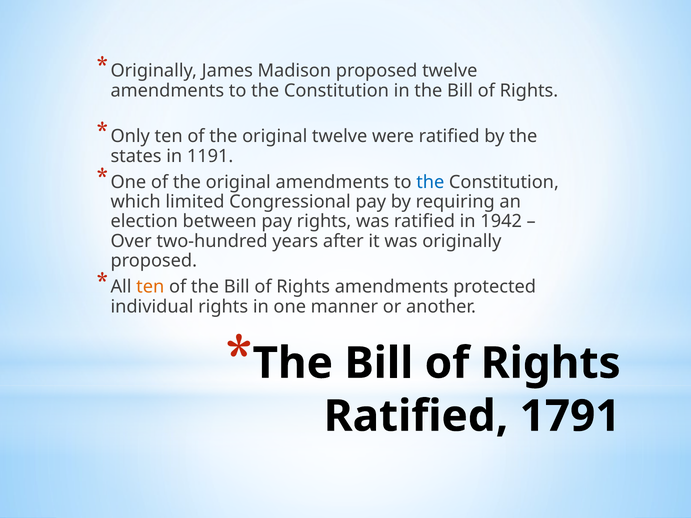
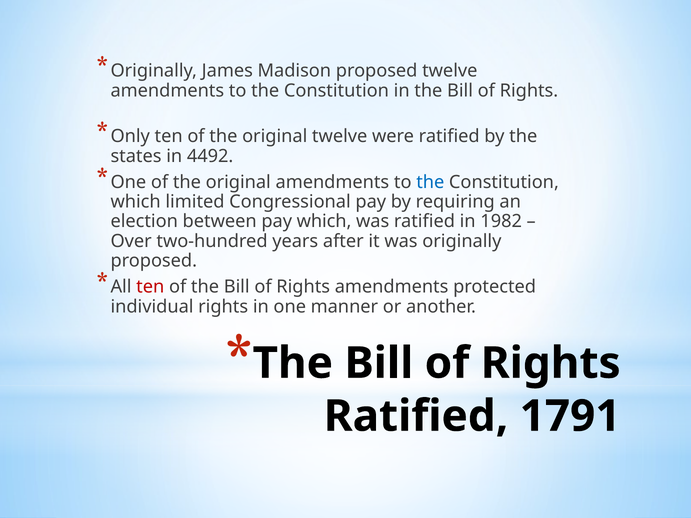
1191: 1191 -> 4492
pay rights: rights -> which
1942: 1942 -> 1982
ten at (150, 287) colour: orange -> red
